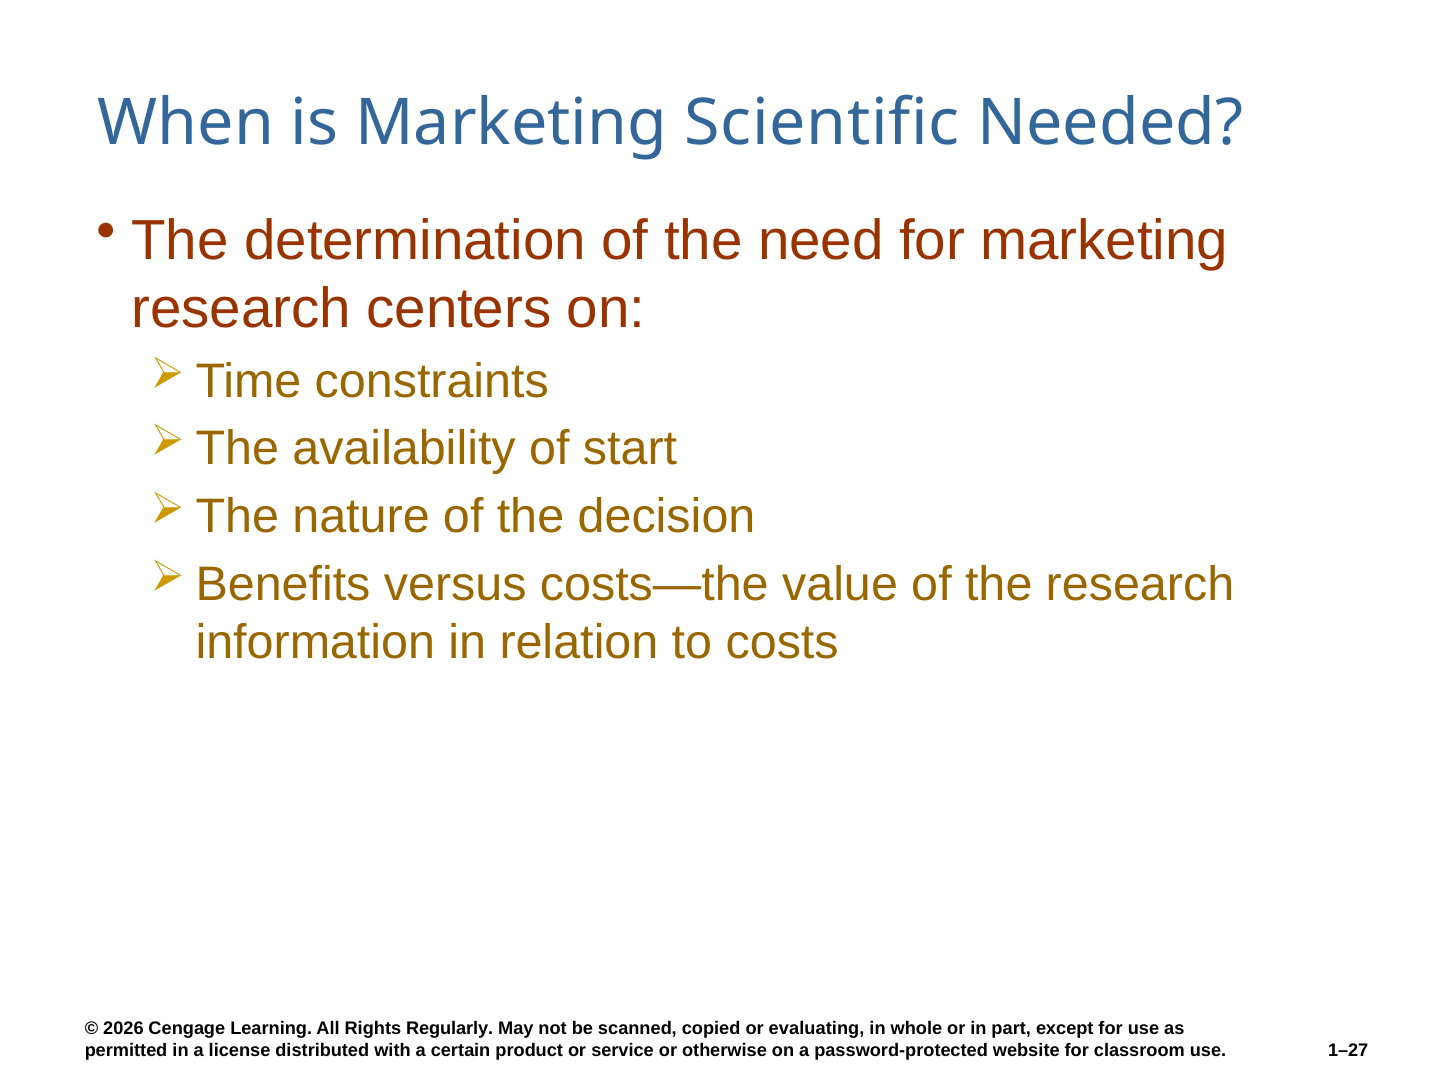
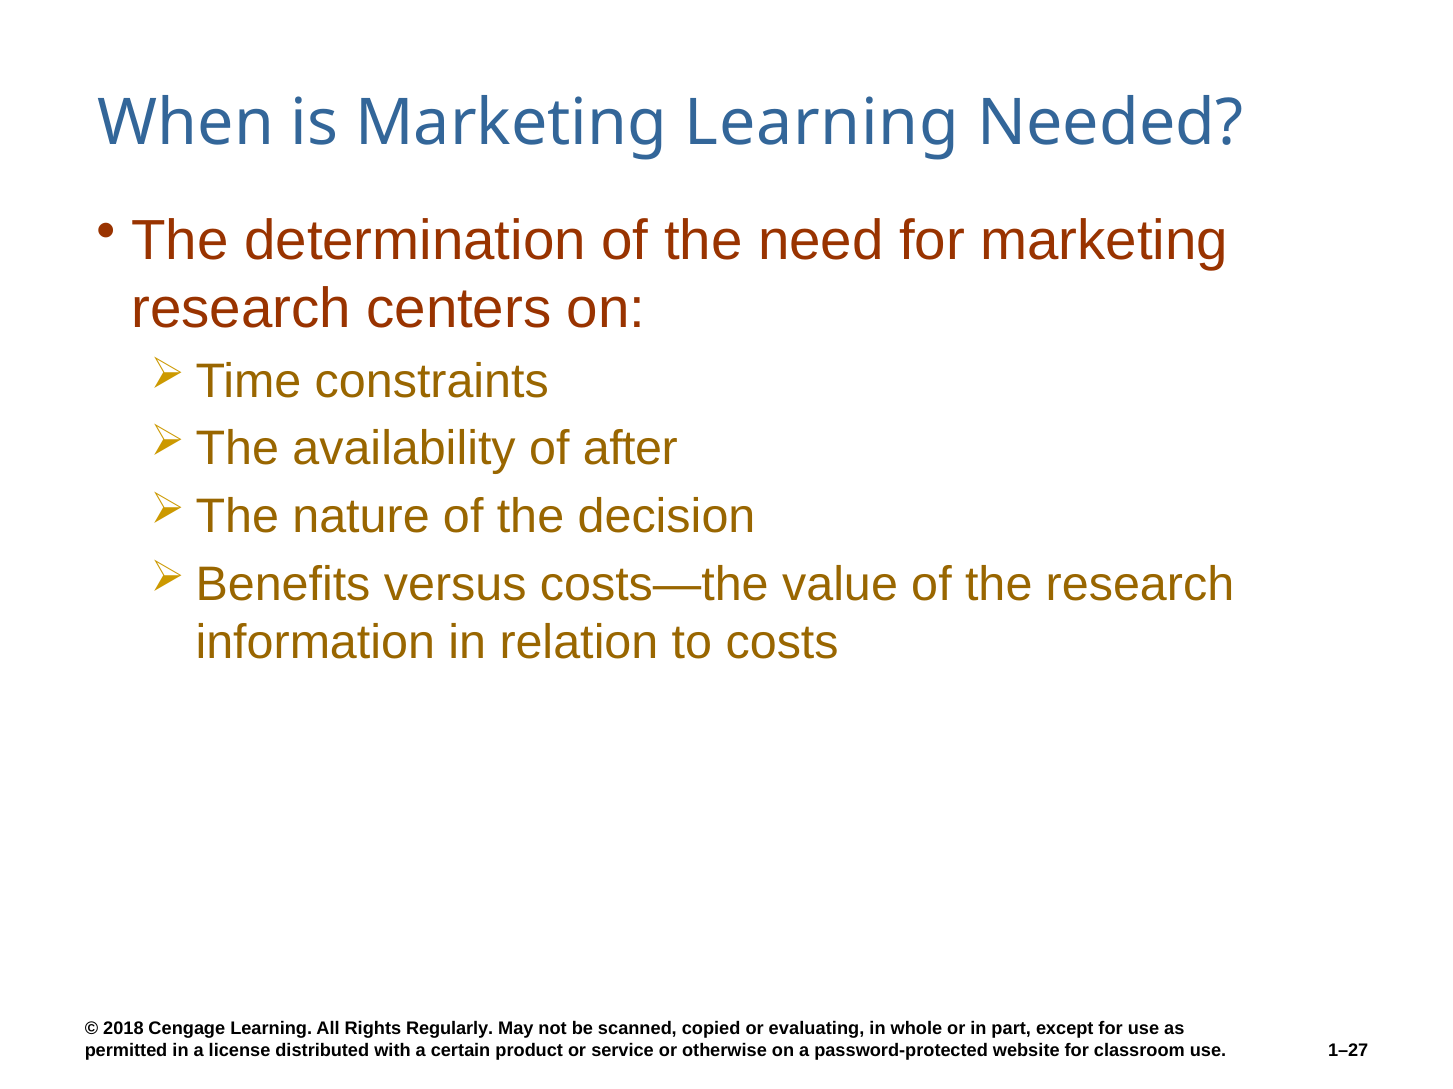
Marketing Scientific: Scientific -> Learning
start: start -> after
2026: 2026 -> 2018
